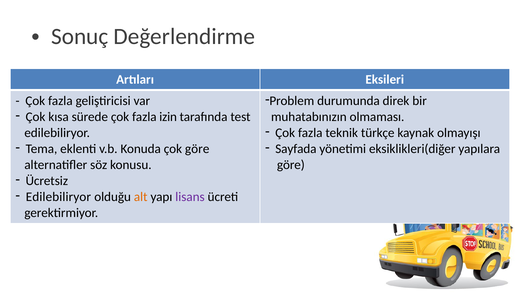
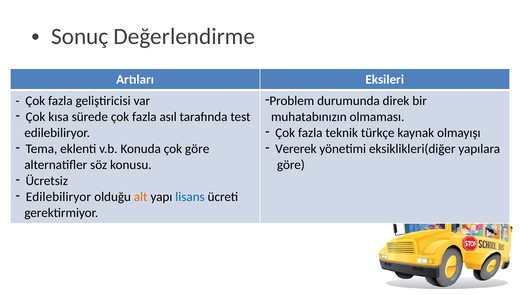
izin: izin -> asıl
Sayfada: Sayfada -> Vererek
lisans colour: purple -> blue
